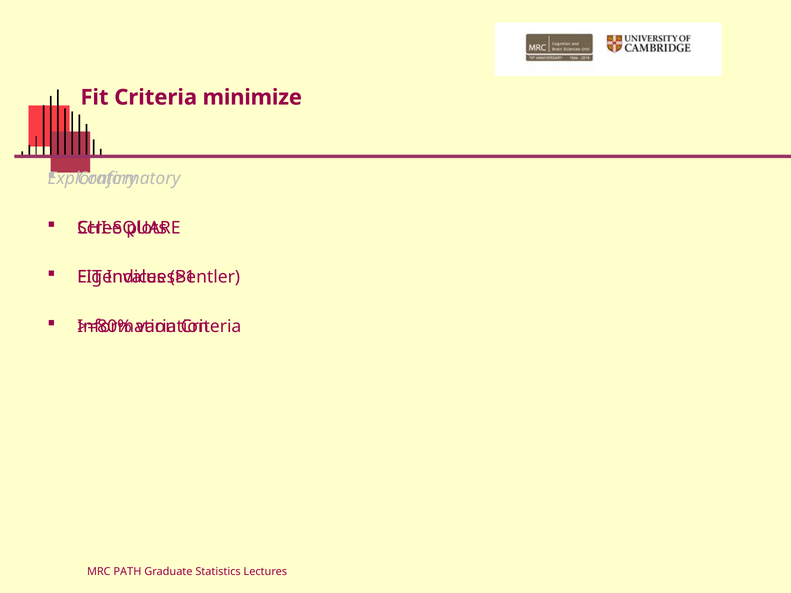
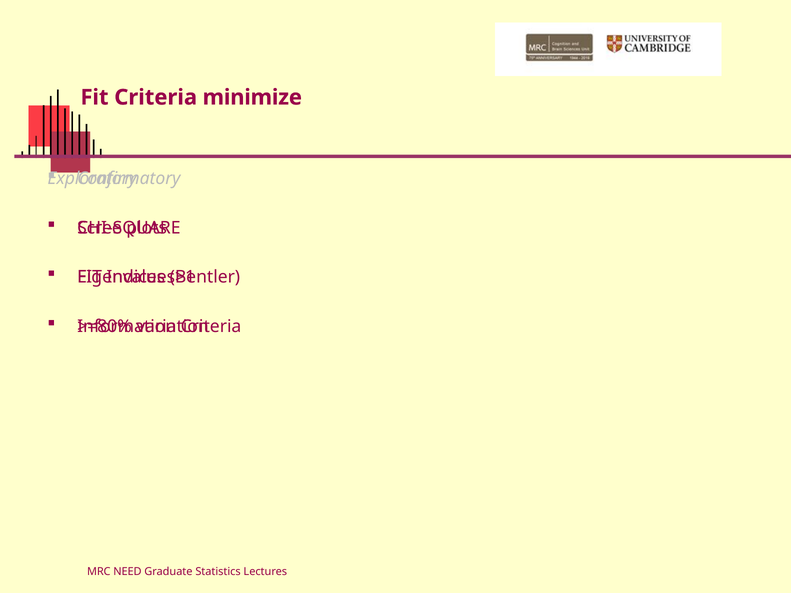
PATH: PATH -> NEED
